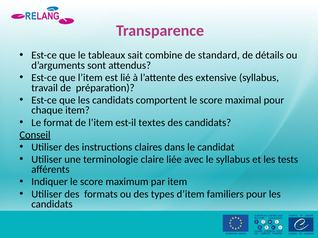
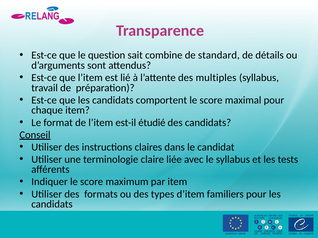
tableaux: tableaux -> question
extensive: extensive -> multiples
textes: textes -> étudié
